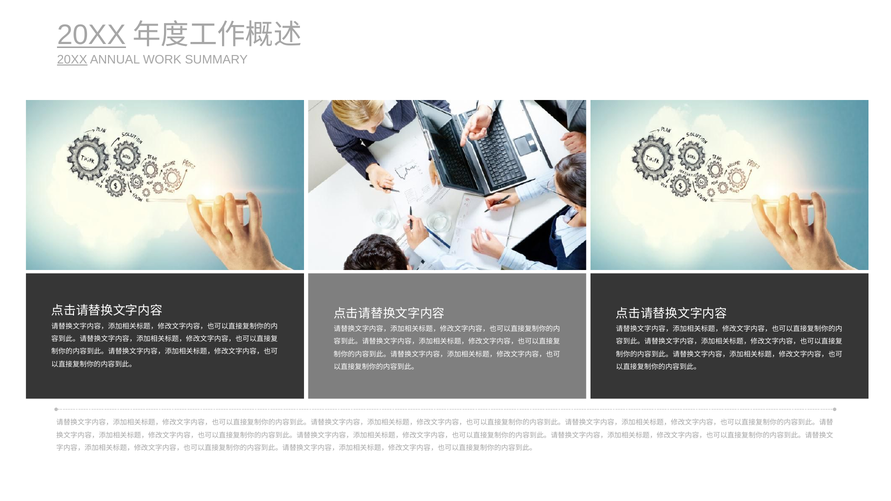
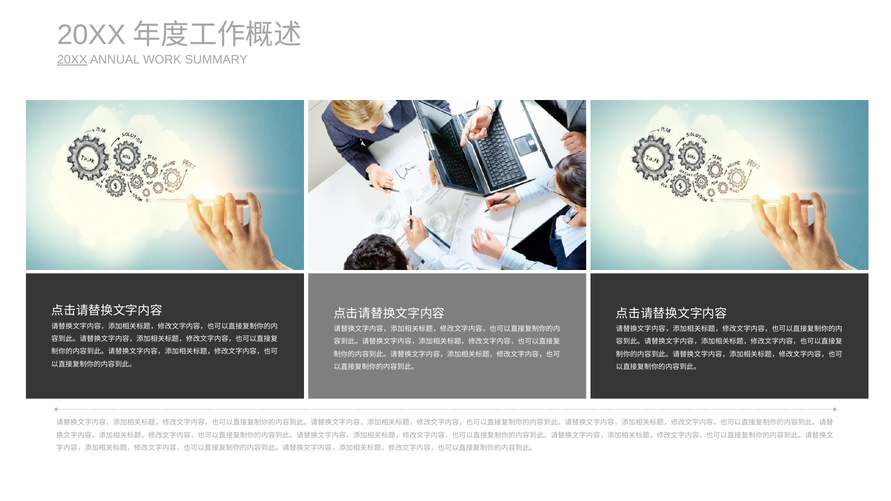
20XX at (92, 35) underline: present -> none
